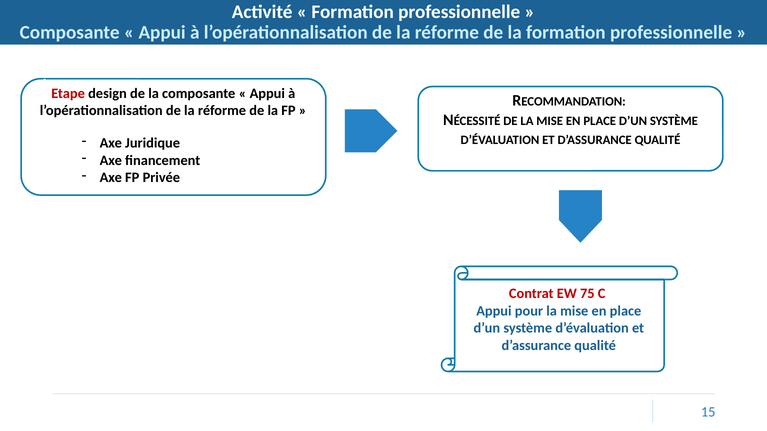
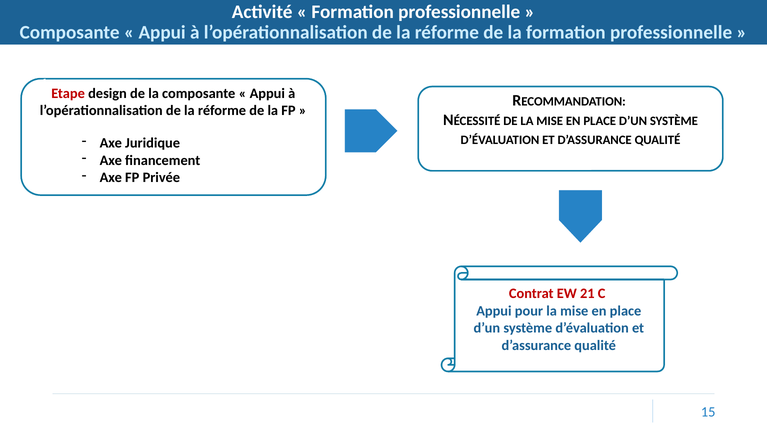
75: 75 -> 21
